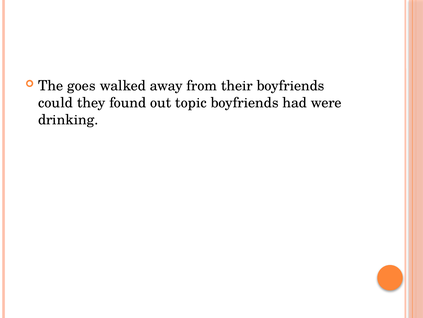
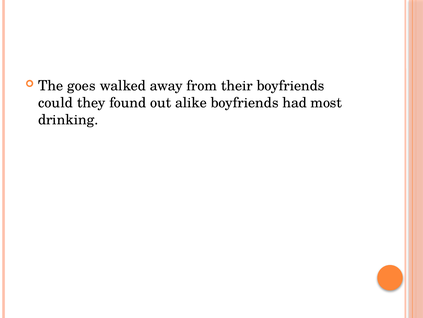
topic: topic -> alike
were: were -> most
